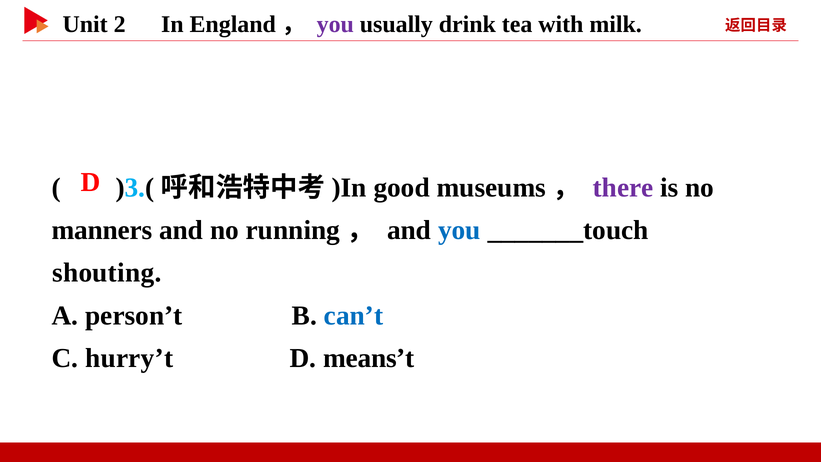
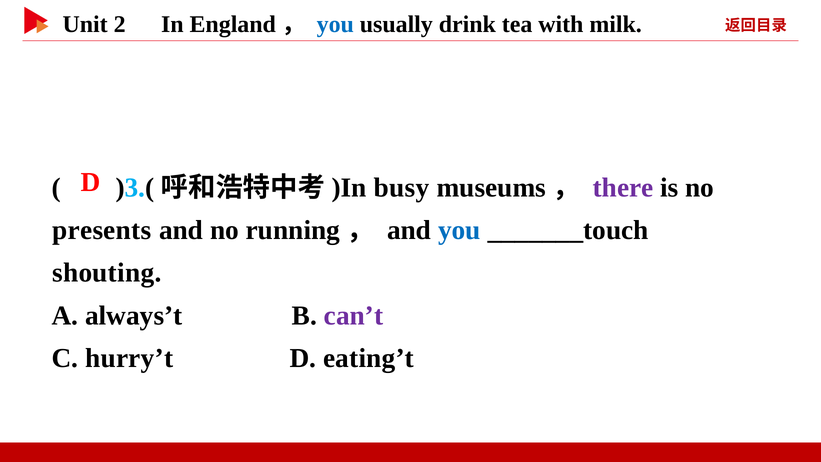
you at (335, 24) colour: purple -> blue
good: good -> busy
manners: manners -> presents
person’t: person’t -> always’t
can’t colour: blue -> purple
means’t: means’t -> eating’t
